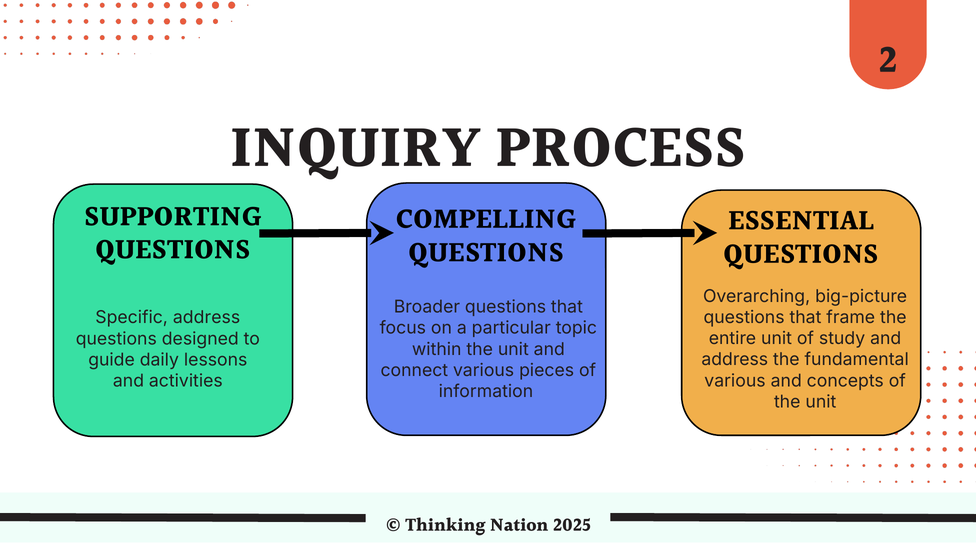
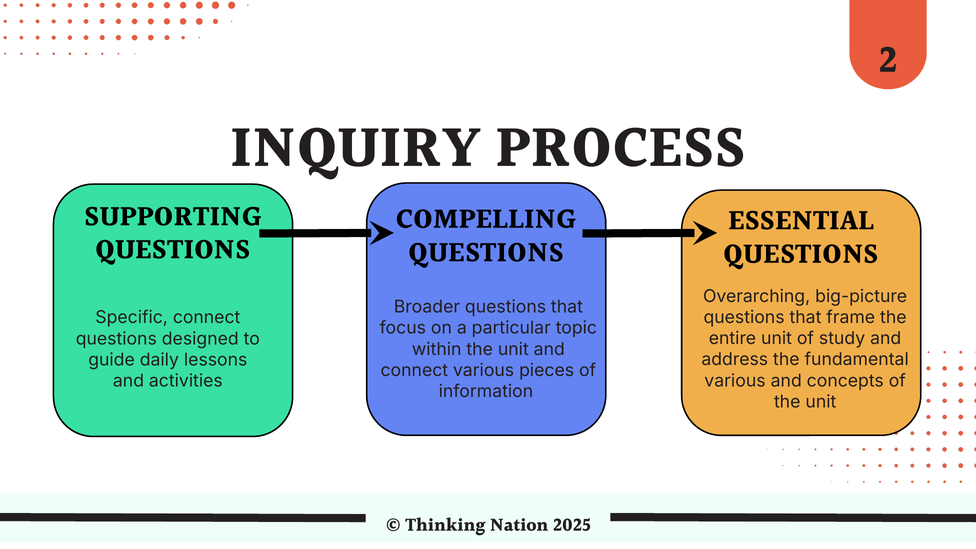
Specific address: address -> connect
